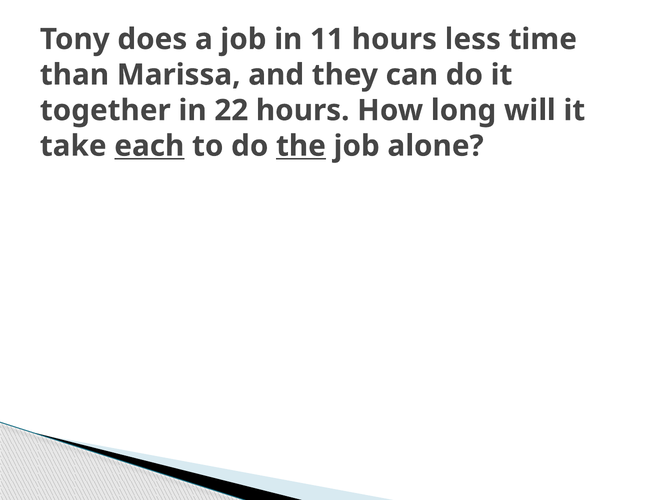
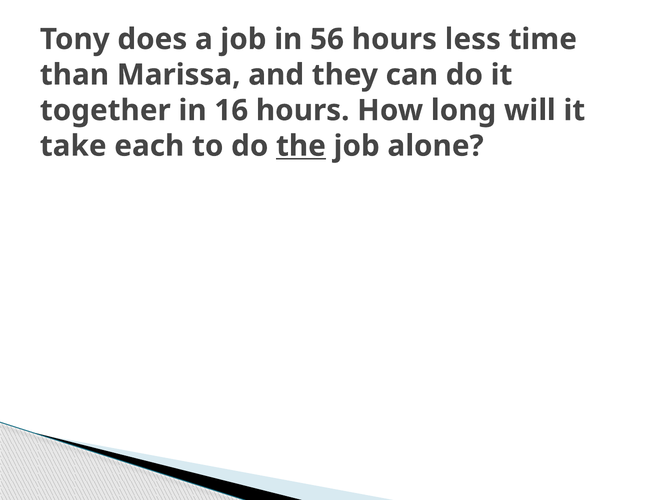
11: 11 -> 56
22: 22 -> 16
each underline: present -> none
